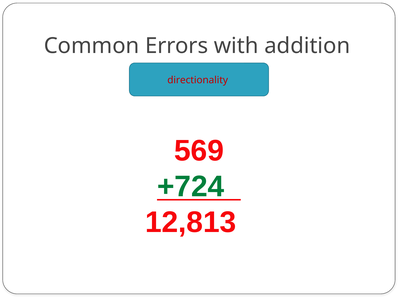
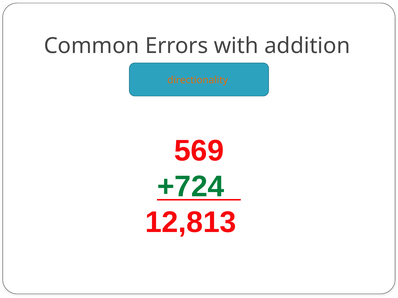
directionality colour: red -> orange
